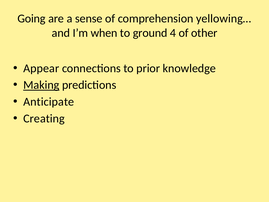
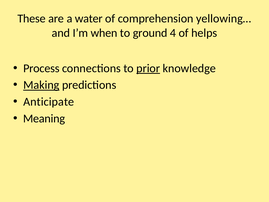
Going: Going -> These
sense: sense -> water
other: other -> helps
Appear: Appear -> Process
prior underline: none -> present
Creating: Creating -> Meaning
